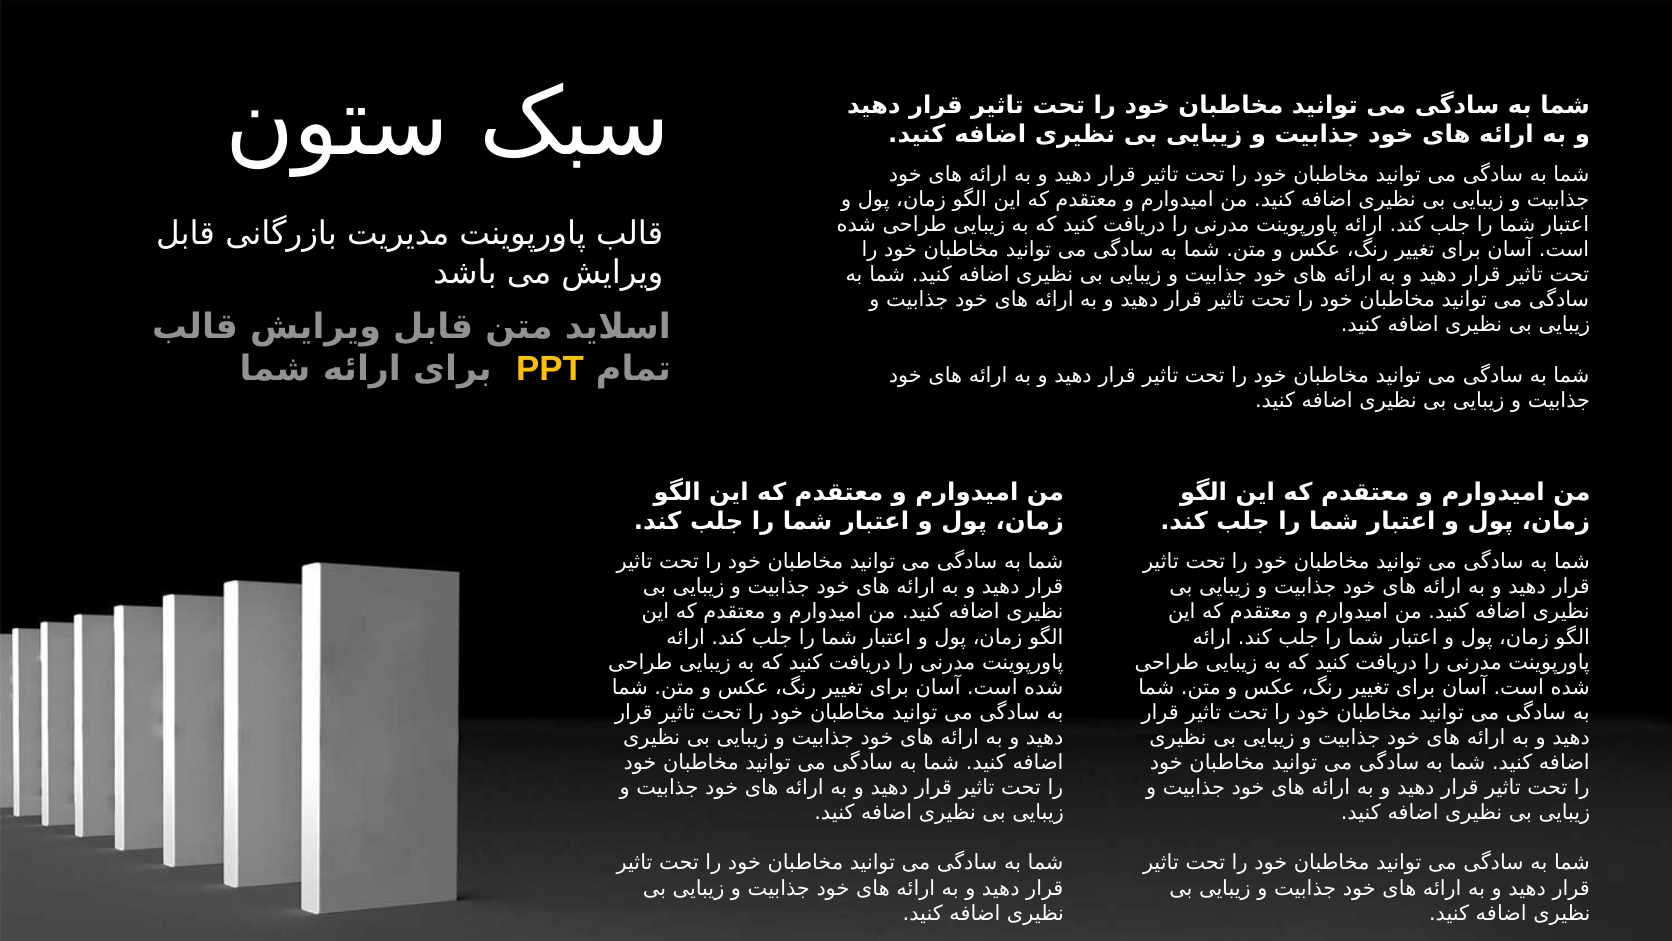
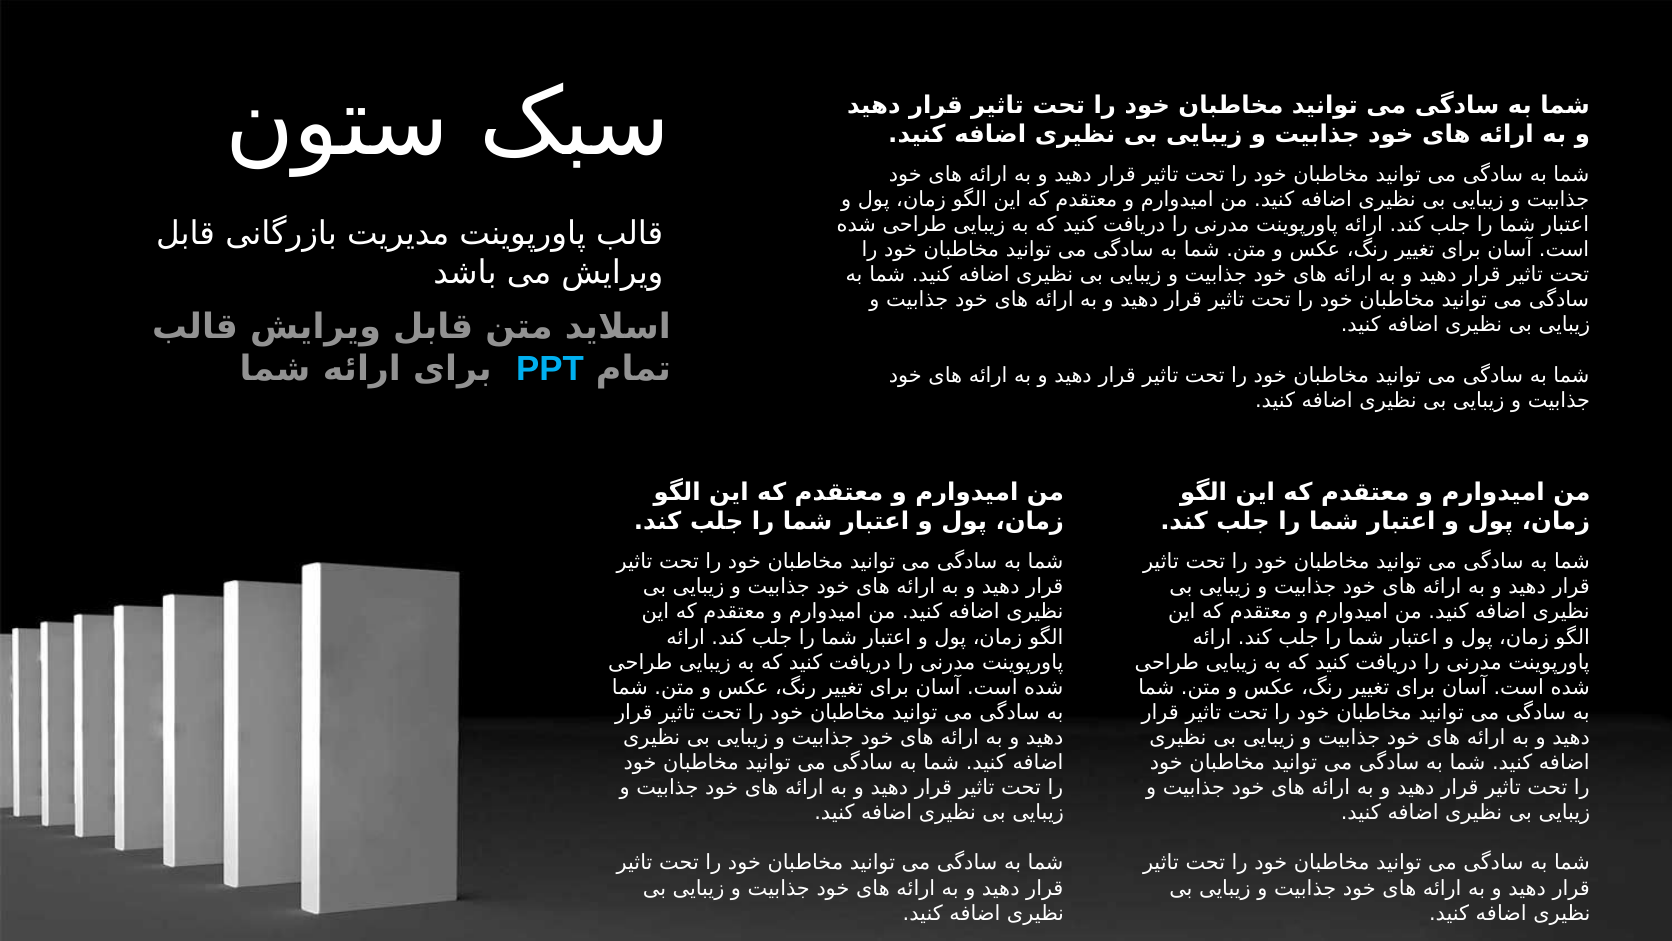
PPT colour: yellow -> light blue
